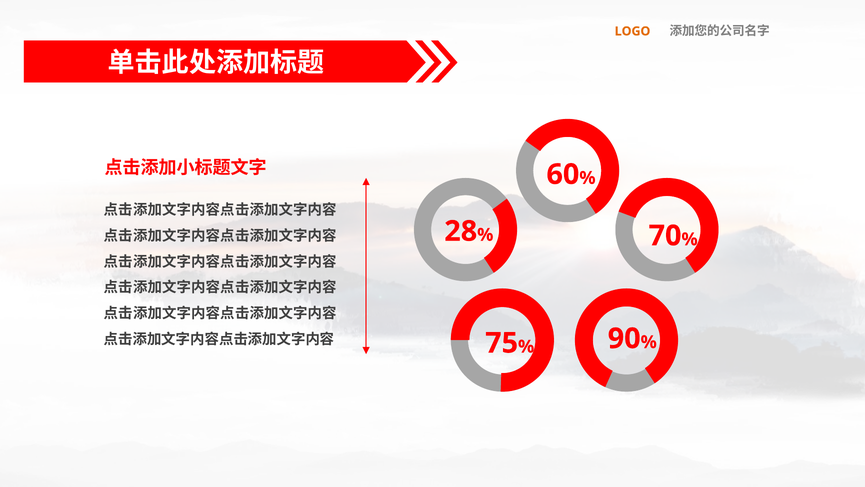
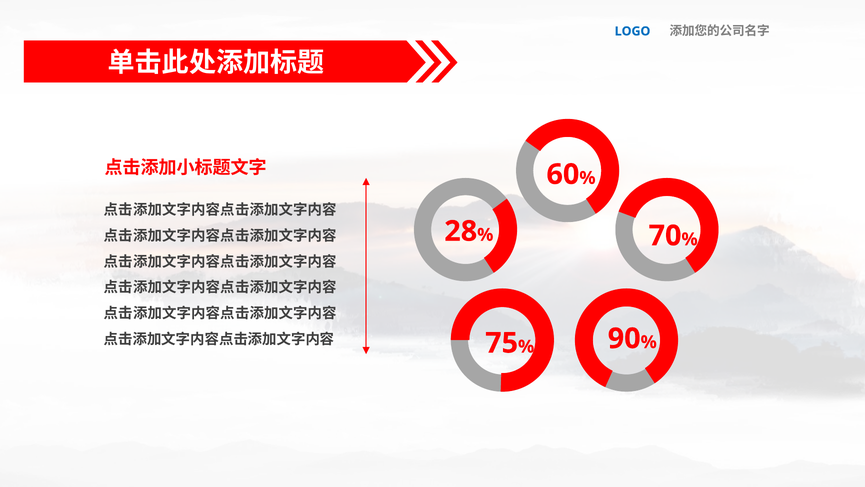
LOGO colour: orange -> blue
